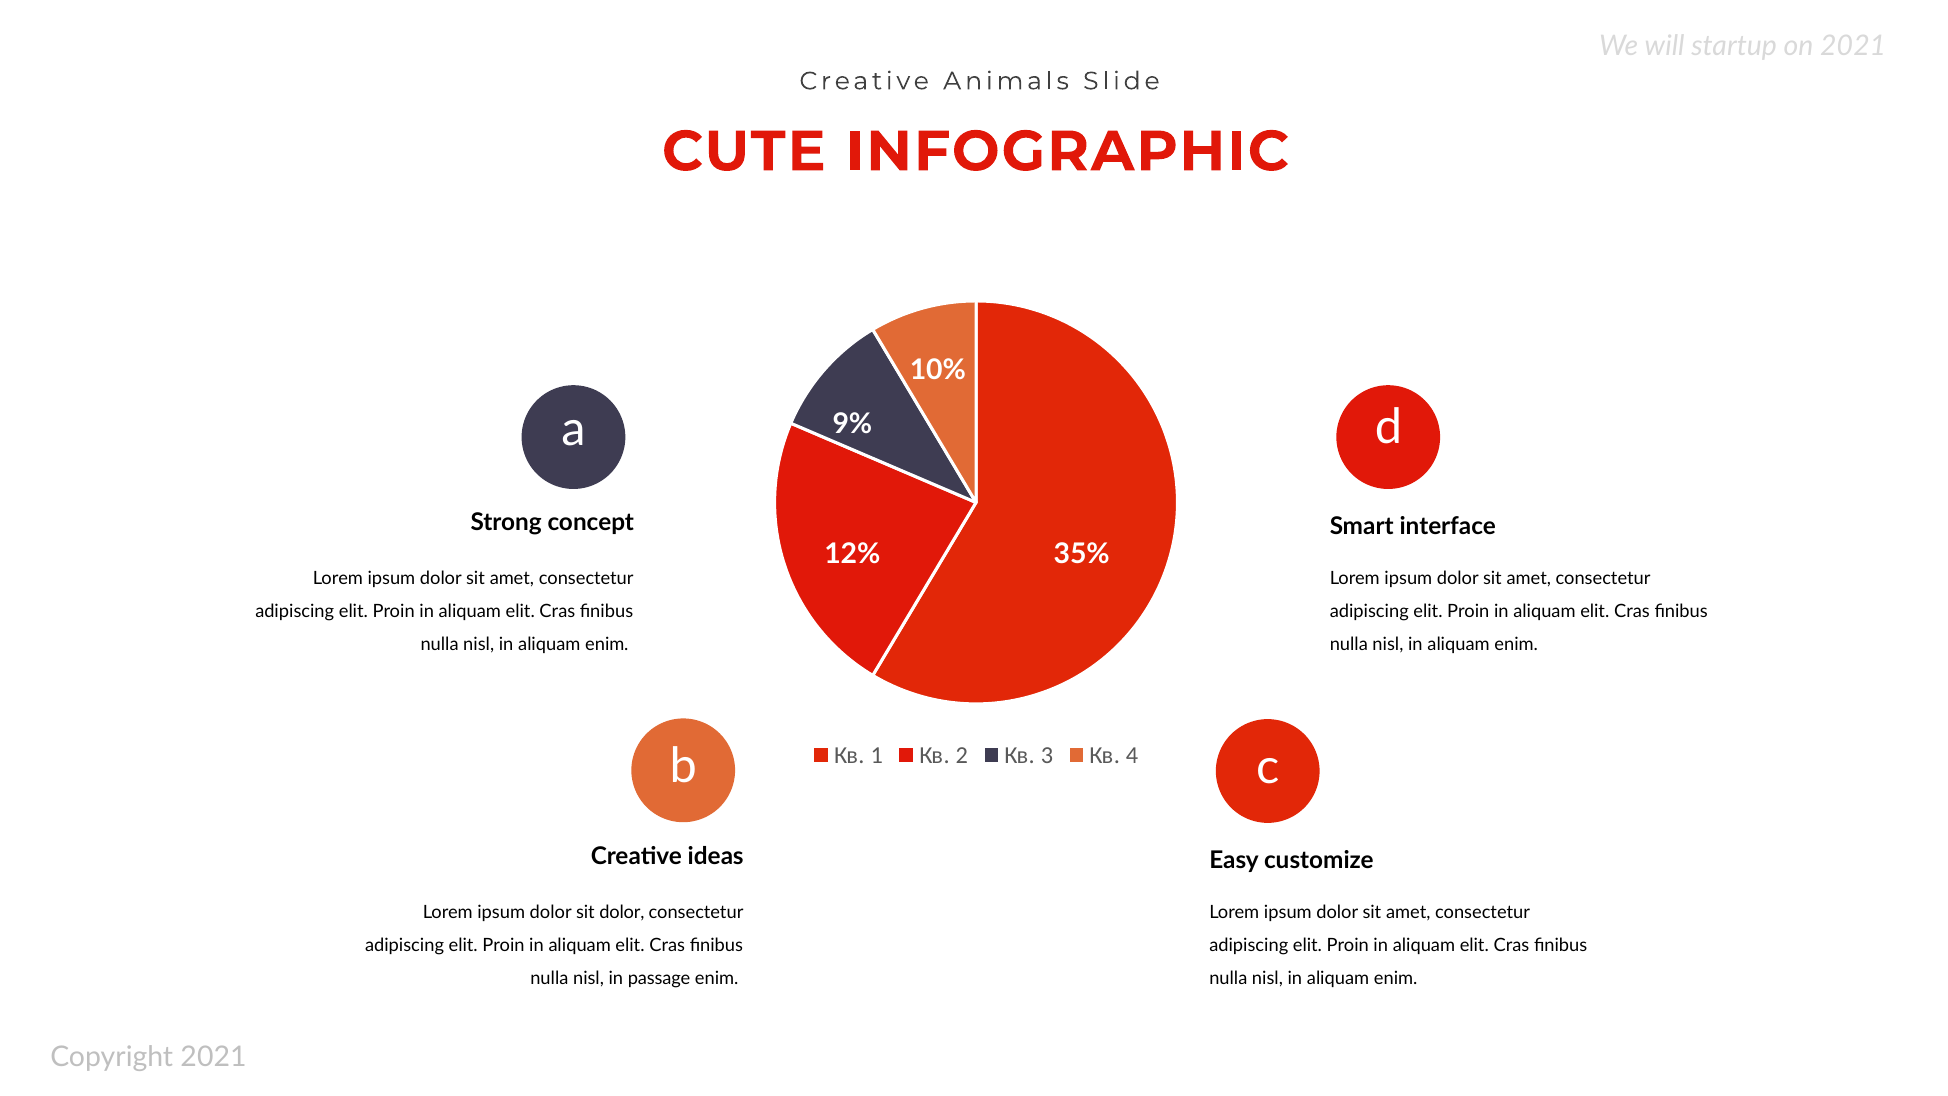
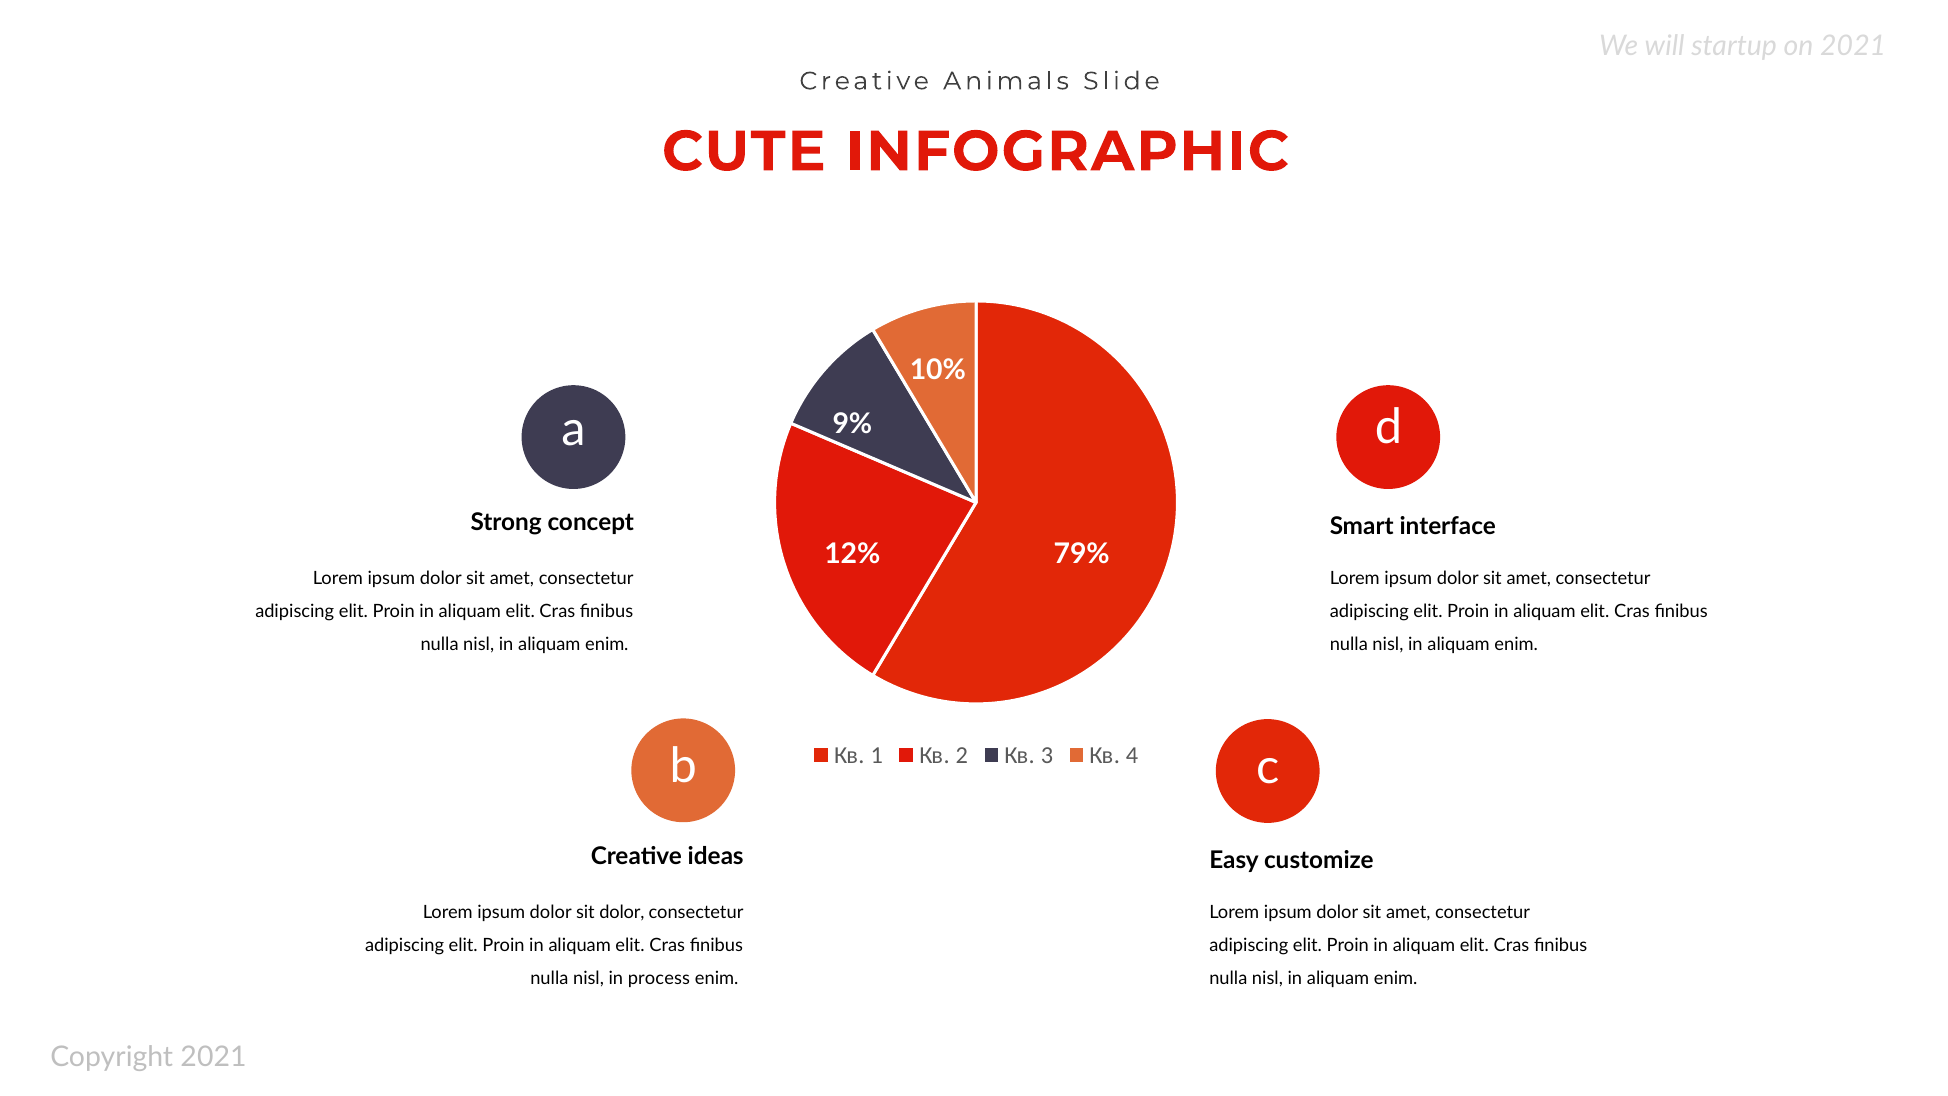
35%: 35% -> 79%
passage: passage -> process
